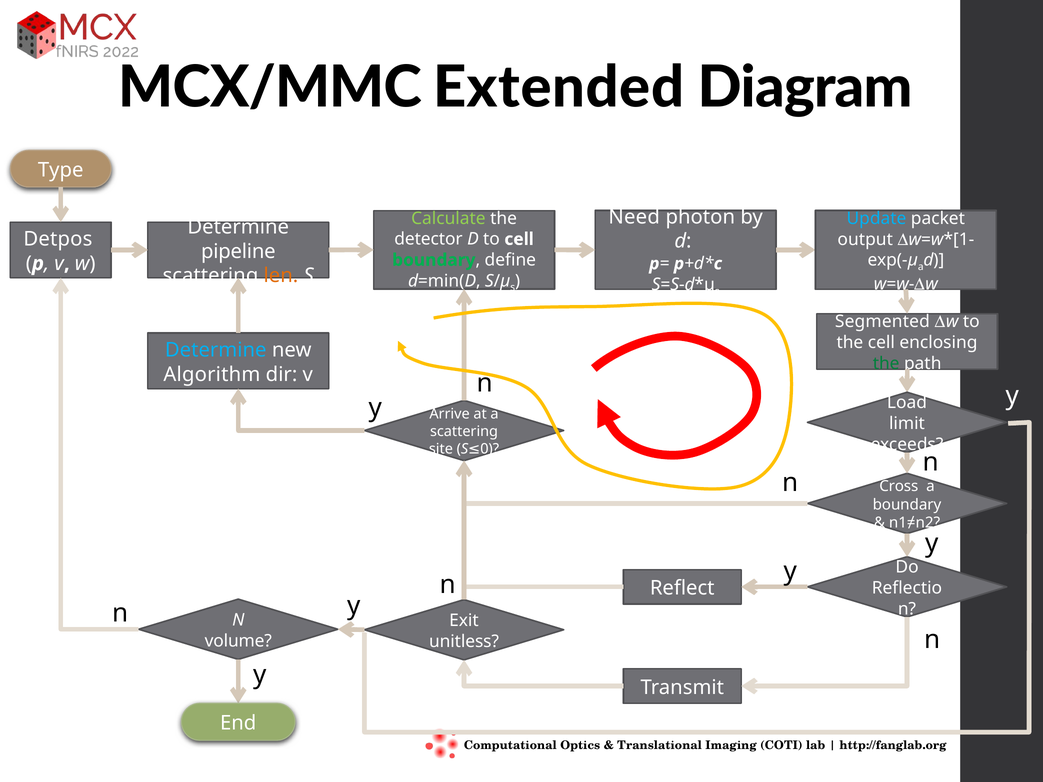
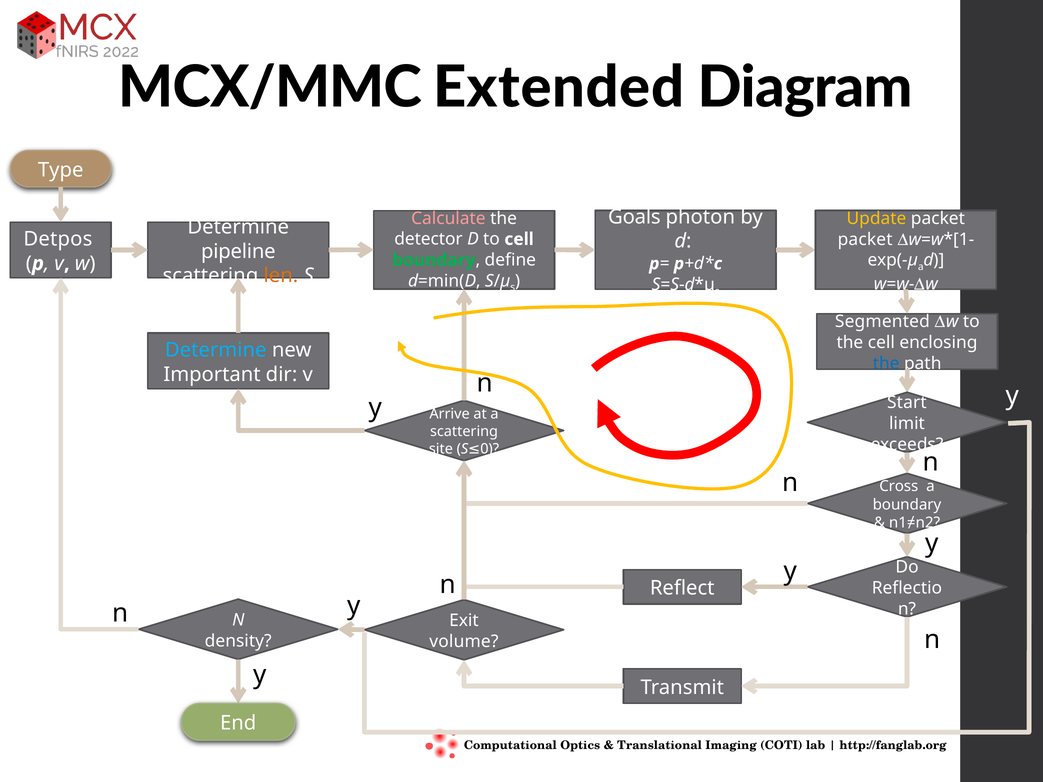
Need: Need -> Goals
Calculate colour: light green -> pink
Update colour: light blue -> yellow
output at (865, 239): output -> packet
the at (886, 364) colour: green -> blue
Algorithm: Algorithm -> Important
Load: Load -> Start
volume: volume -> density
unitless: unitless -> volume
